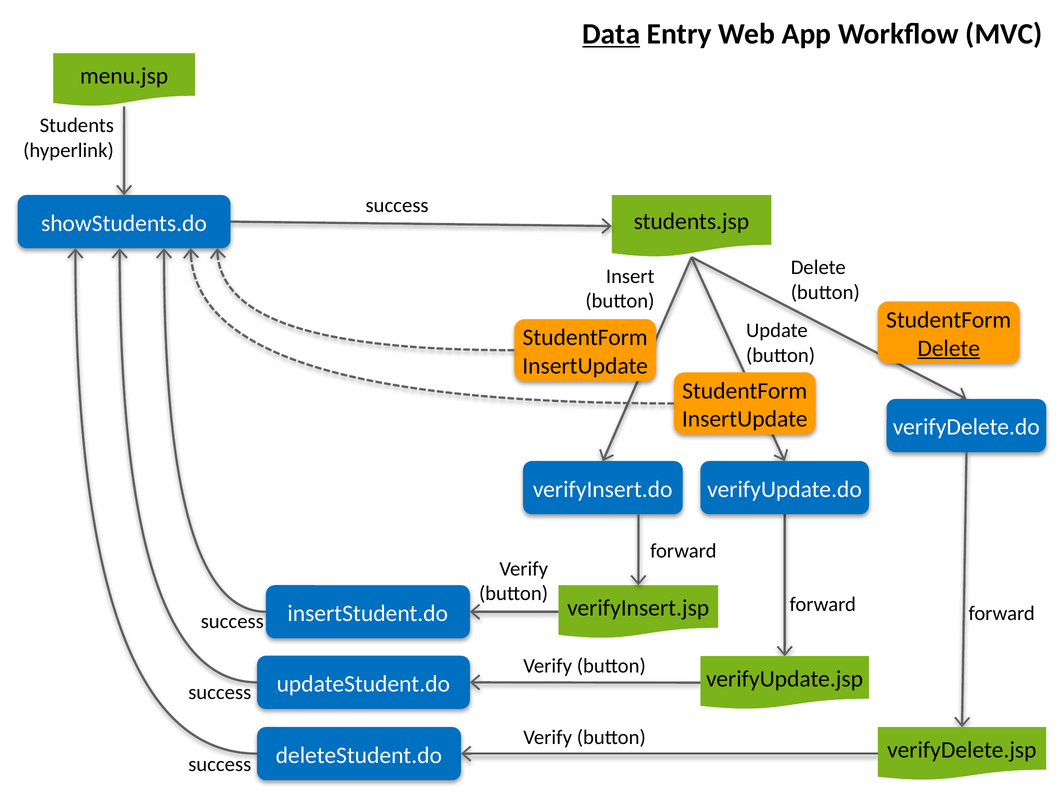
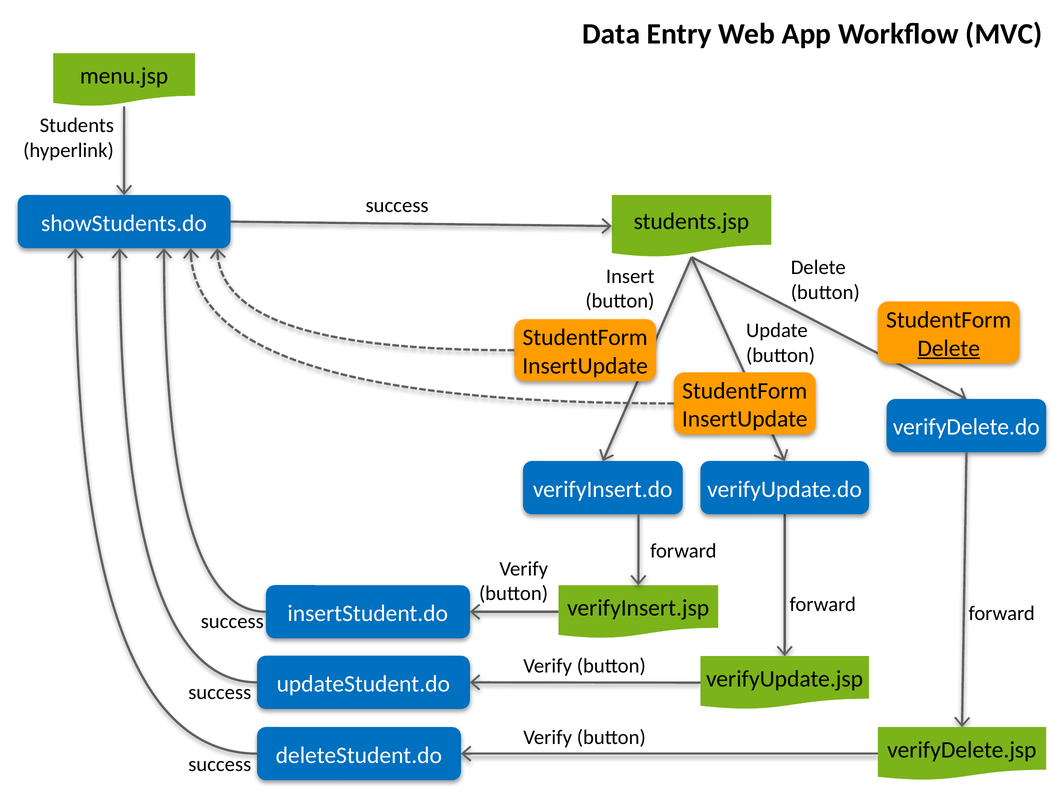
Data underline: present -> none
